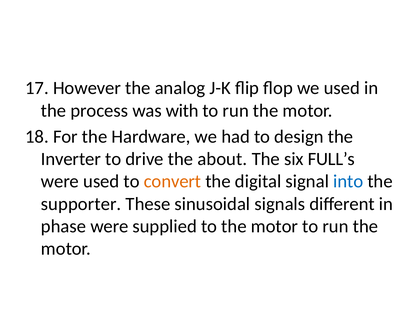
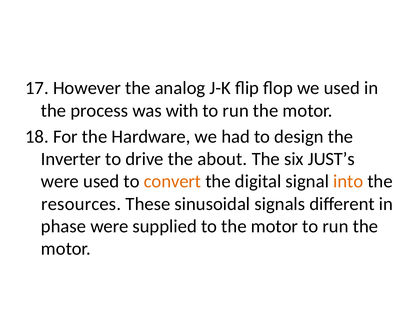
FULL’s: FULL’s -> JUST’s
into colour: blue -> orange
supporter: supporter -> resources
